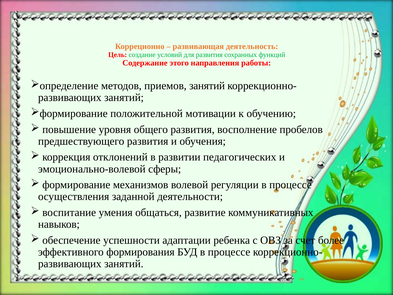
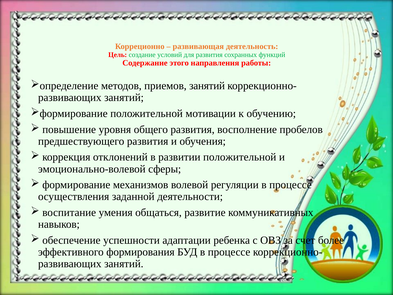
развитии педагогических: педагогических -> положительной
